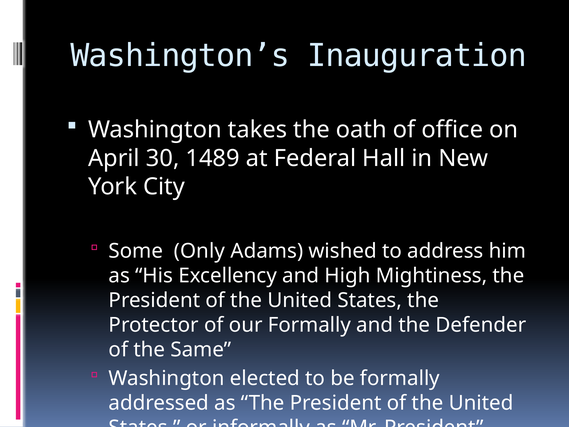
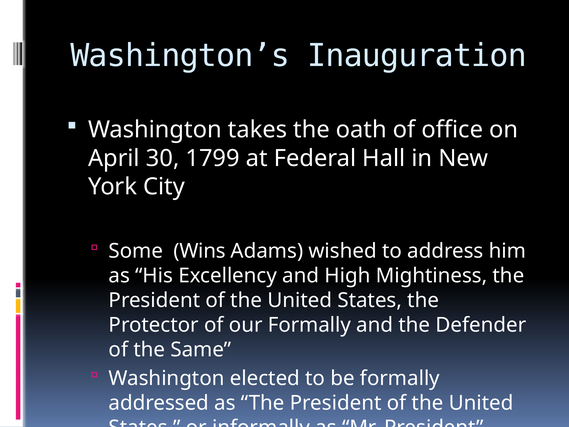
1489: 1489 -> 1799
Only: Only -> Wins
